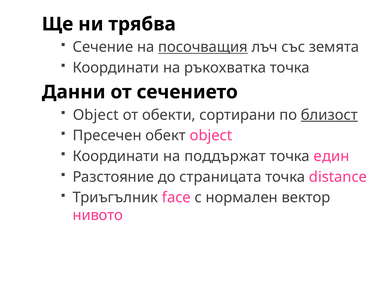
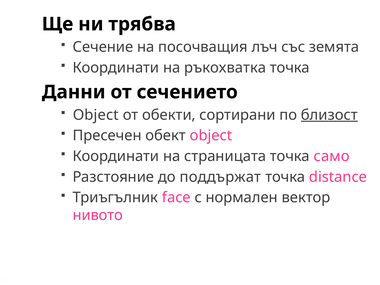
посочващия underline: present -> none
поддържат: поддържат -> страницата
един: един -> само
страницата: страницата -> поддържат
